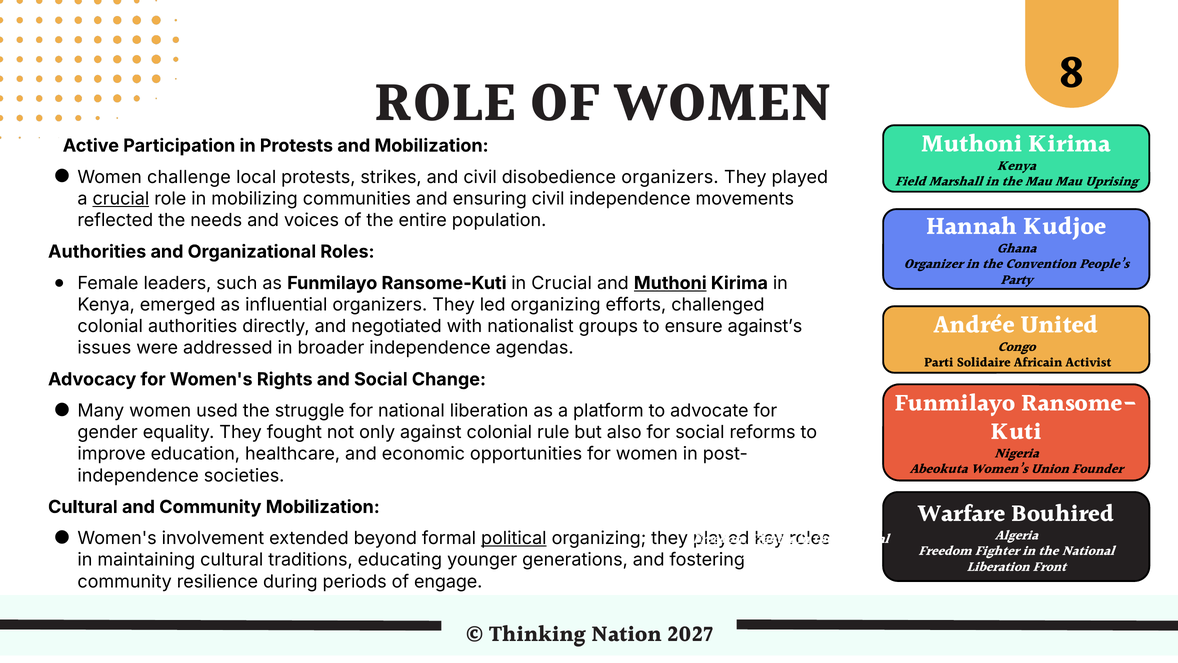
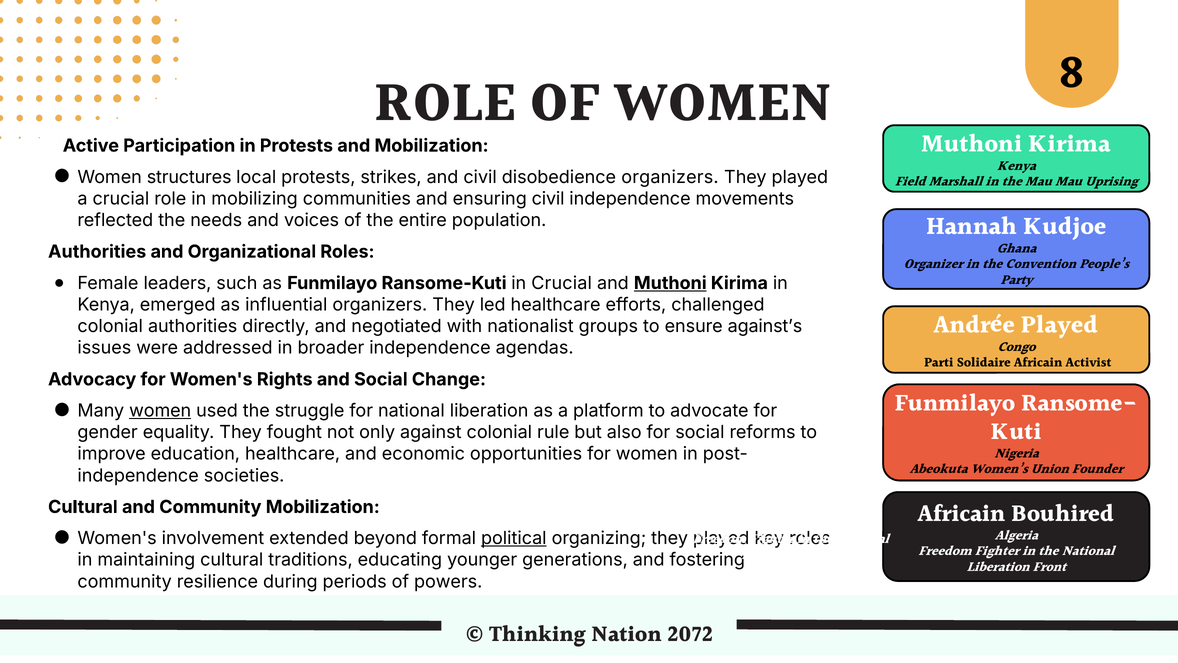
challenge: challenge -> structures
crucial at (121, 199) underline: present -> none
led organizing: organizing -> healthcare
Andrée United: United -> Played
women at (160, 411) underline: none -> present
Warfare at (962, 514): Warfare -> Africain
engage: engage -> powers
2027: 2027 -> 2072
